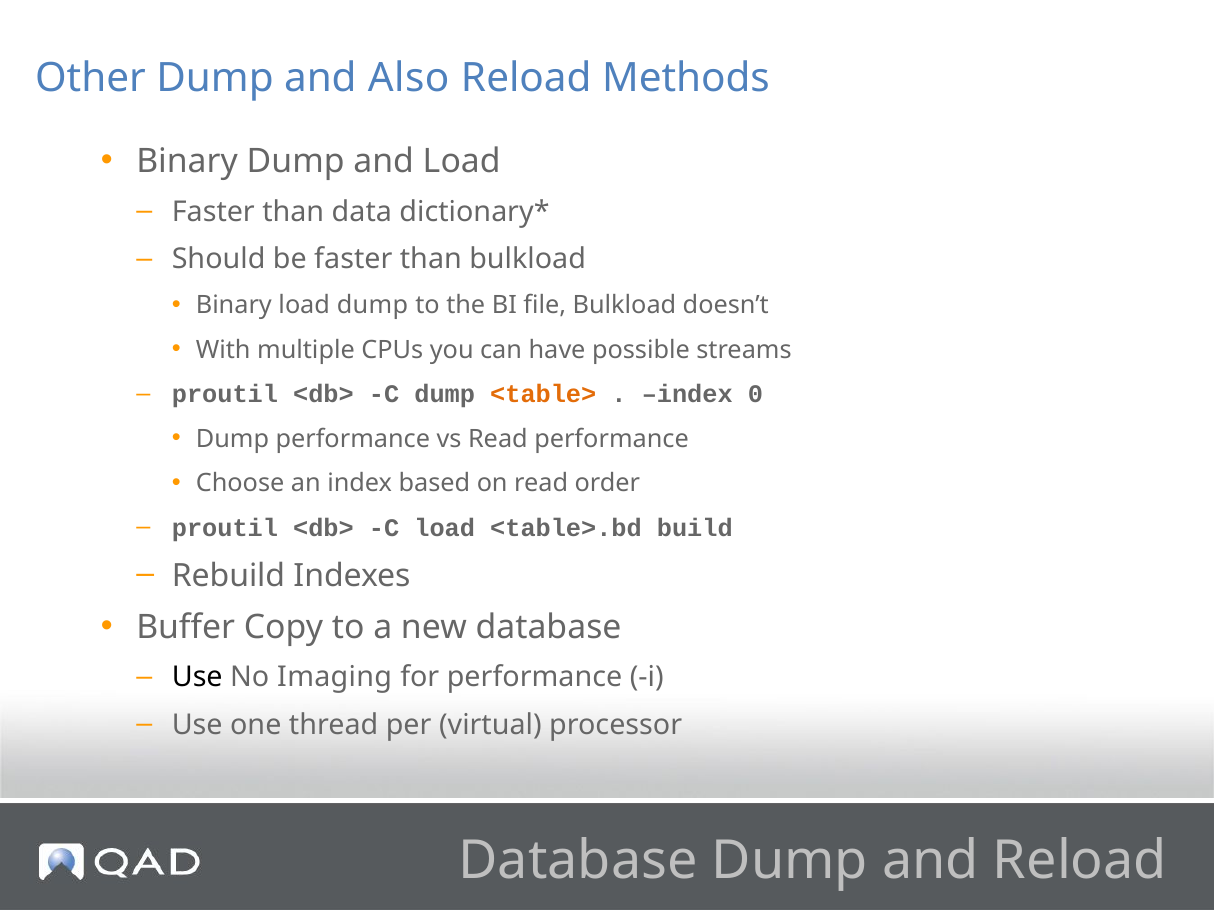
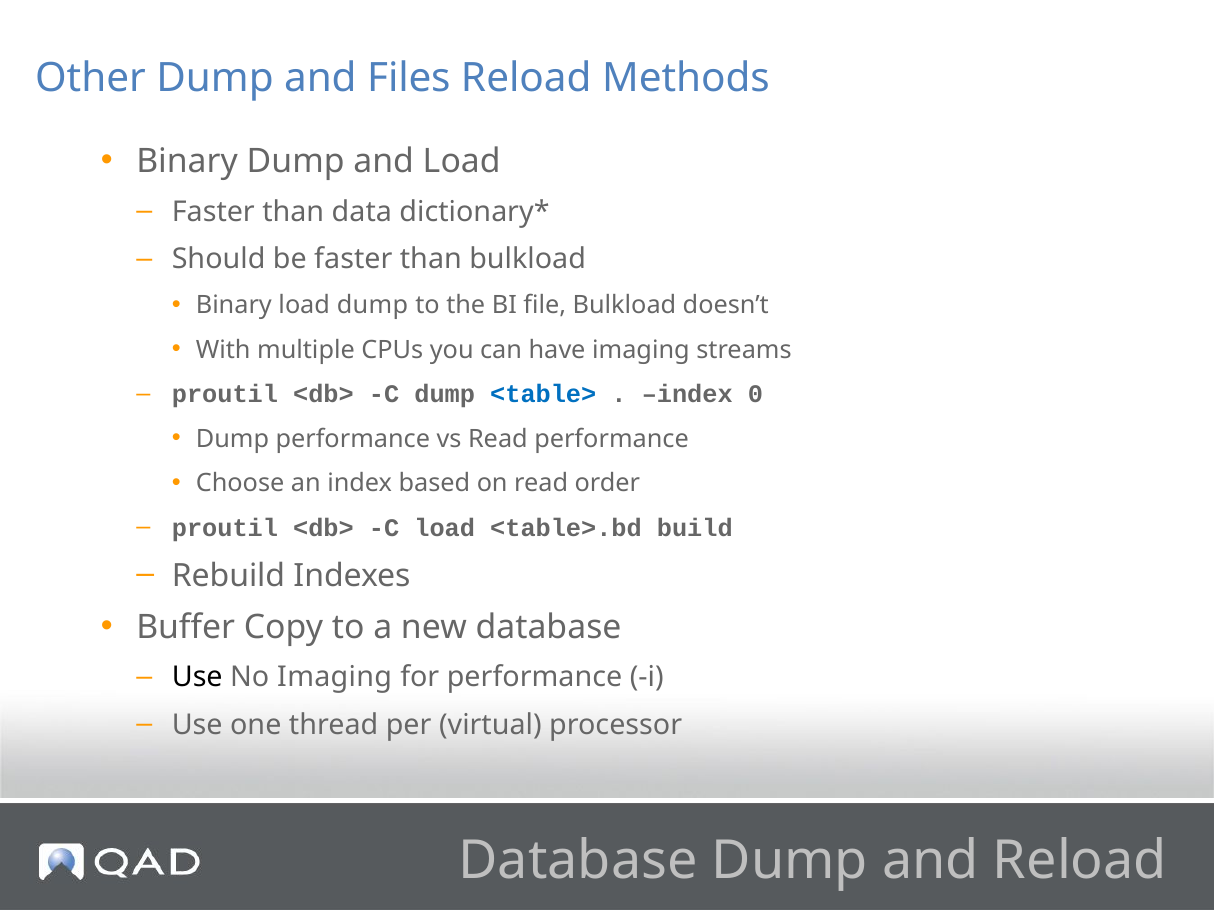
Also: Also -> Files
have possible: possible -> imaging
<table> colour: orange -> blue
